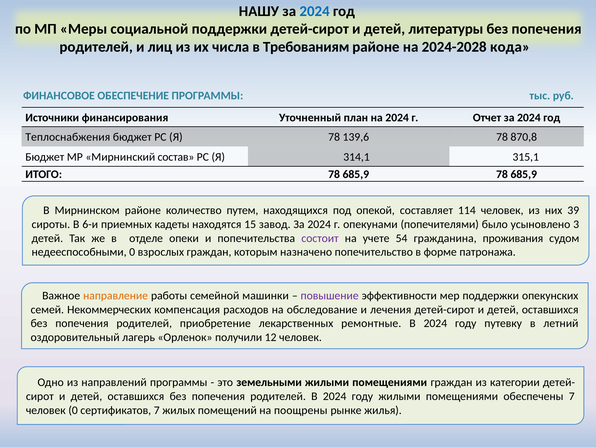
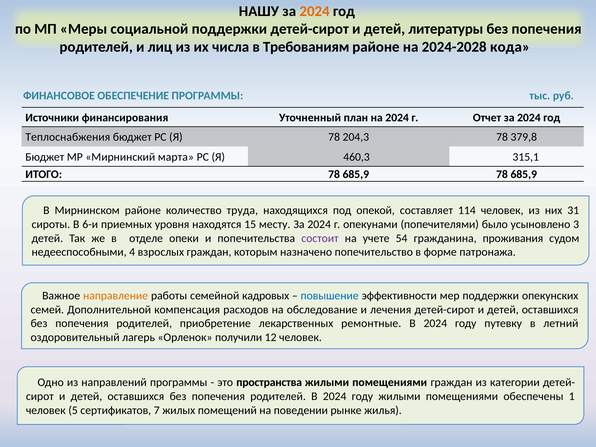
2024 at (315, 11) colour: blue -> orange
139,6: 139,6 -> 204,3
870,8: 870,8 -> 379,8
состав: состав -> марта
314,1: 314,1 -> 460,3
путем: путем -> труда
39: 39 -> 31
кадеты: кадеты -> уровня
завод: завод -> месту
недееспособными 0: 0 -> 4
машинки: машинки -> кадровых
повышение colour: purple -> blue
Некоммерческих: Некоммерческих -> Дополнительной
земельными: земельными -> пространства
обеспечены 7: 7 -> 1
человек 0: 0 -> 5
поощрены: поощрены -> поведении
